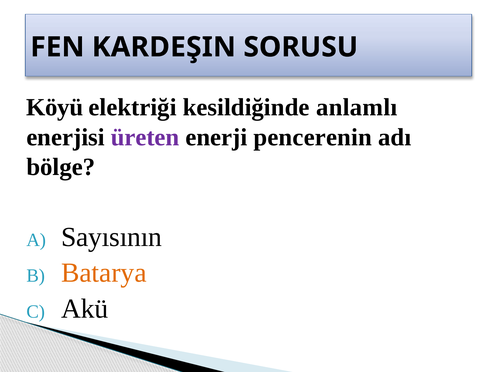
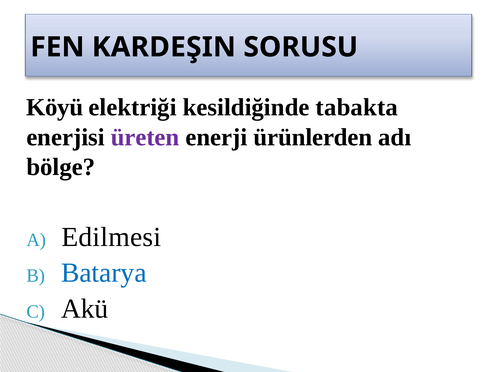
anlamlı: anlamlı -> tabakta
pencerenin: pencerenin -> ürünlerden
Sayısının: Sayısının -> Edilmesi
Batarya colour: orange -> blue
